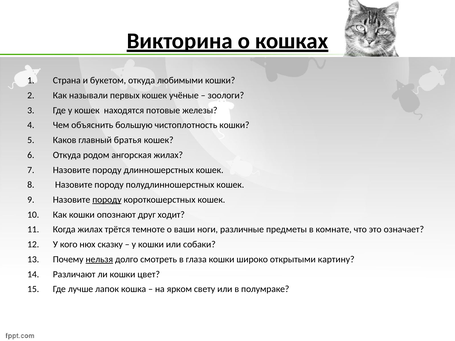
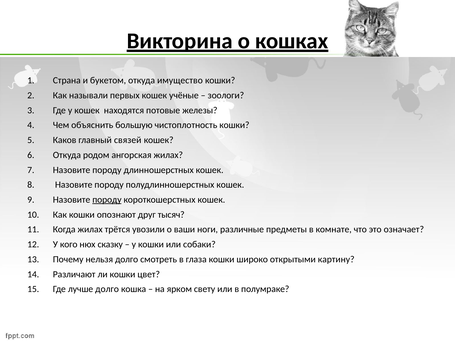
любимыми: любимыми -> имущество
братья: братья -> связей
ходит: ходит -> тысяч
темноте: темноте -> увозили
нельзя underline: present -> none
лучше лапок: лапок -> долго
